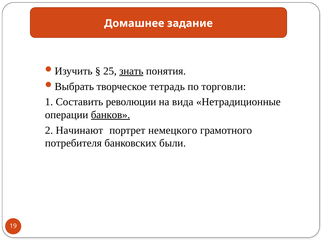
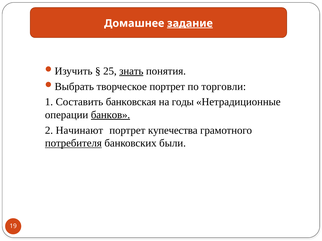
задание underline: none -> present
творческое тетрадь: тетрадь -> портрет
революции: революции -> банковская
вида: вида -> годы
немецкого: немецкого -> купечества
потребителя underline: none -> present
